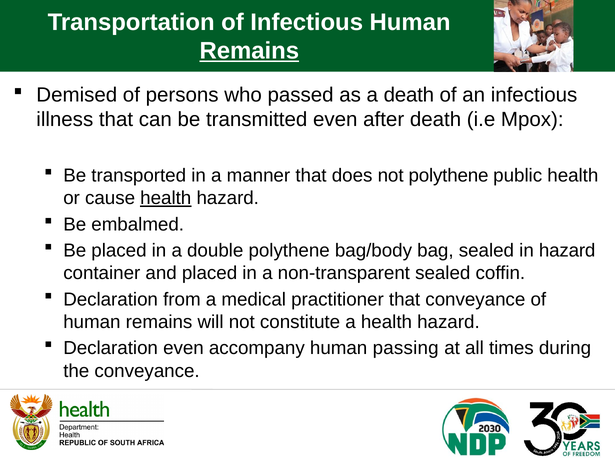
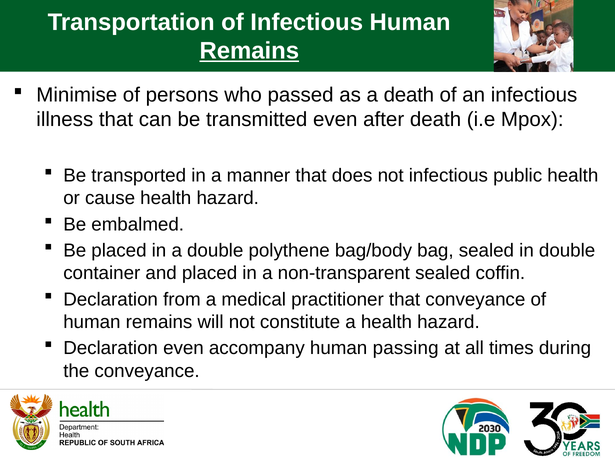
Demised: Demised -> Minimise
not polythene: polythene -> infectious
health at (166, 198) underline: present -> none
in hazard: hazard -> double
